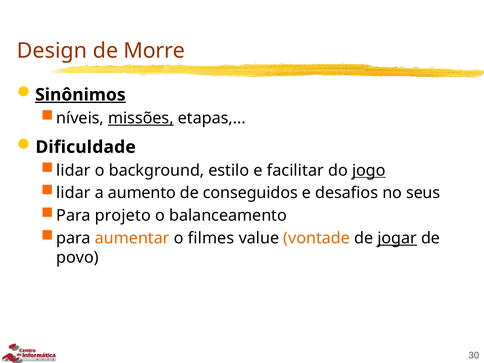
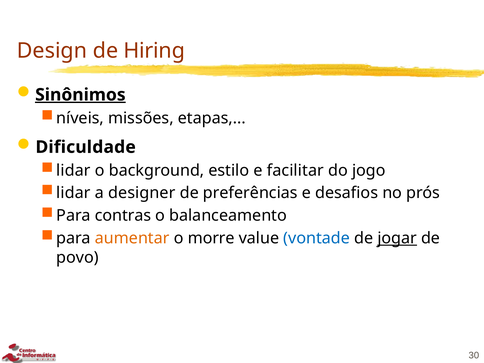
Morre: Morre -> Hiring
missões underline: present -> none
jogo underline: present -> none
aumento: aumento -> designer
conseguidos: conseguidos -> preferências
seus: seus -> prós
projeto: projeto -> contras
filmes: filmes -> morre
vontade colour: orange -> blue
